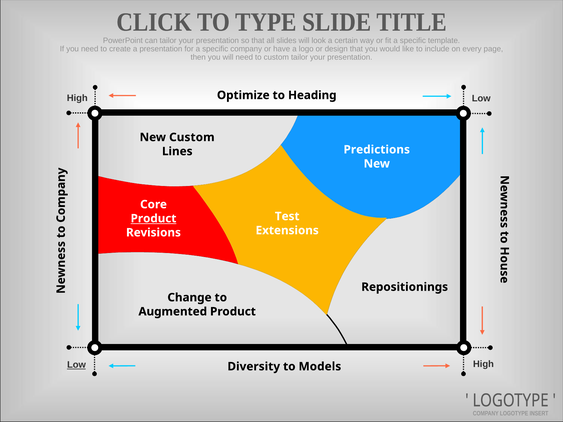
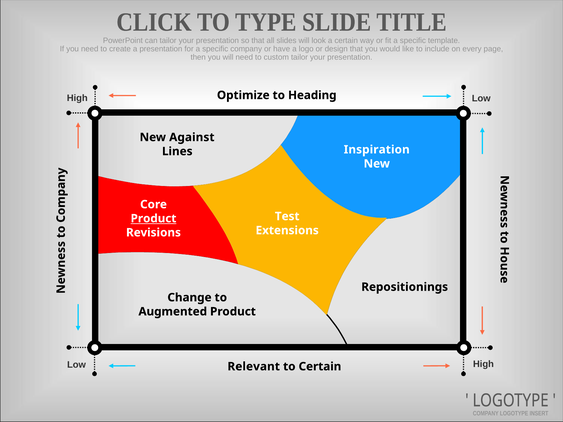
New Custom: Custom -> Against
Predictions: Predictions -> Inspiration
Low at (76, 365) underline: present -> none
Diversity: Diversity -> Relevant
to Models: Models -> Certain
